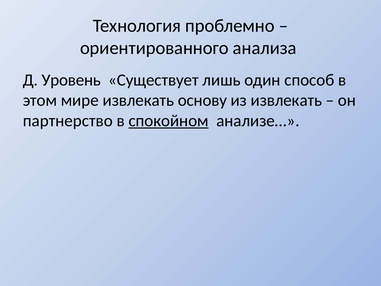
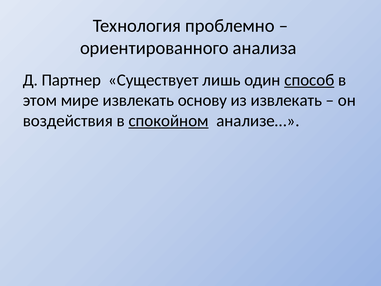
Уровень: Уровень -> Партнер
способ underline: none -> present
партнерство: партнерство -> воздействия
